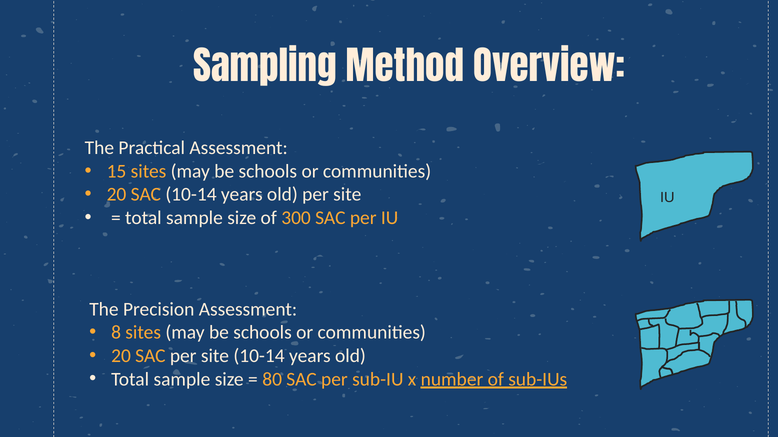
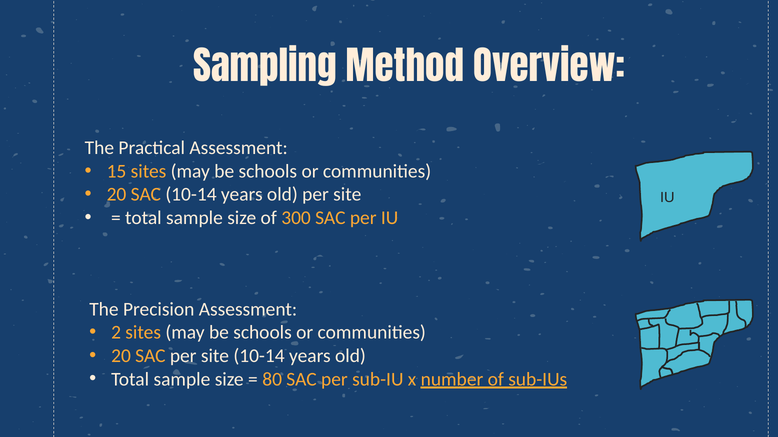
8: 8 -> 2
